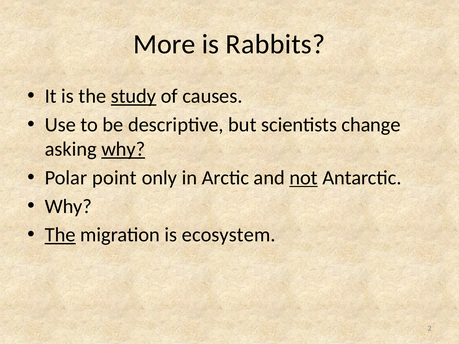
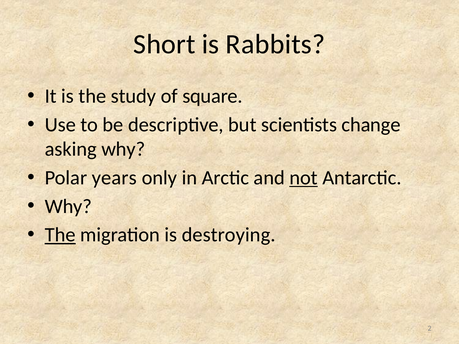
More: More -> Short
study underline: present -> none
causes: causes -> square
why at (123, 149) underline: present -> none
point: point -> years
ecosystem: ecosystem -> destroying
